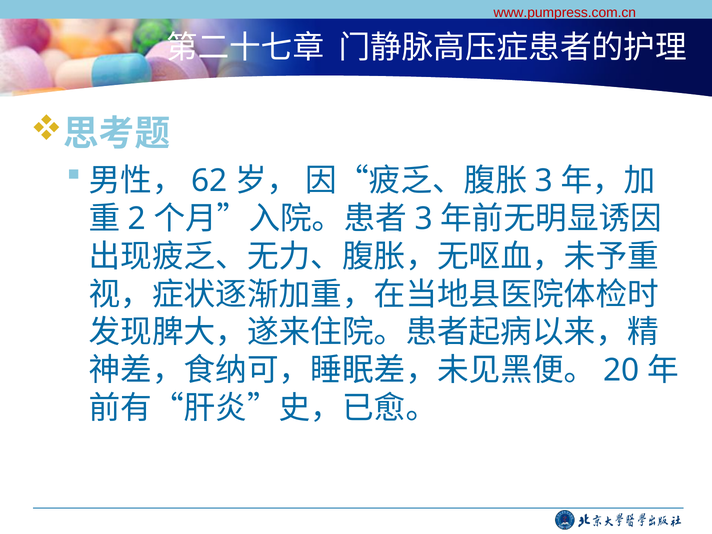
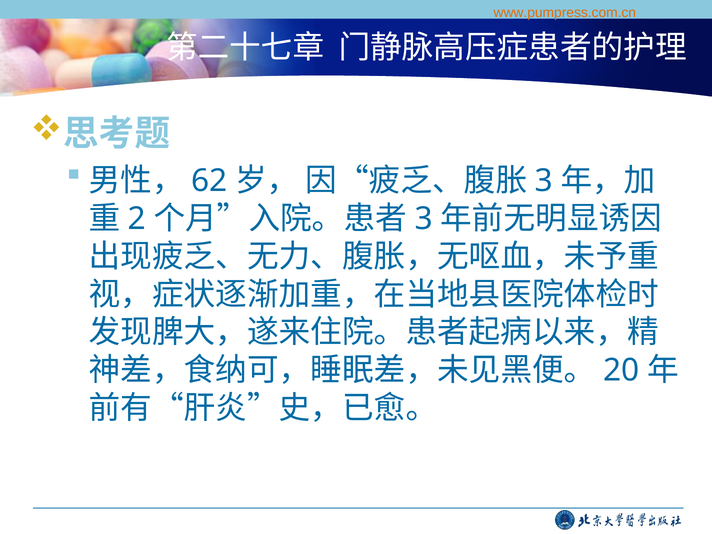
www.pumpress.com.cn colour: red -> orange
